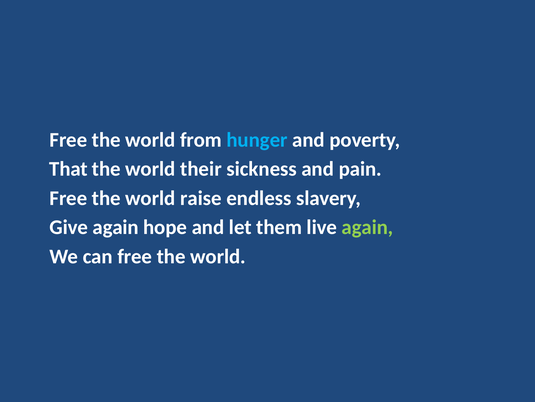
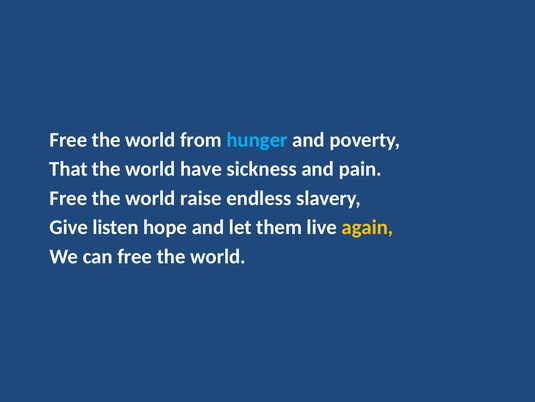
their: their -> have
Give again: again -> listen
again at (367, 227) colour: light green -> yellow
